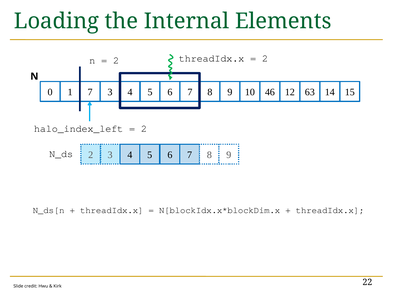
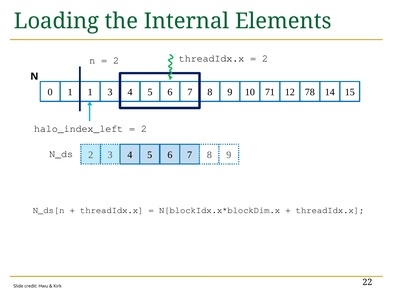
1 7: 7 -> 1
46: 46 -> 71
63: 63 -> 78
